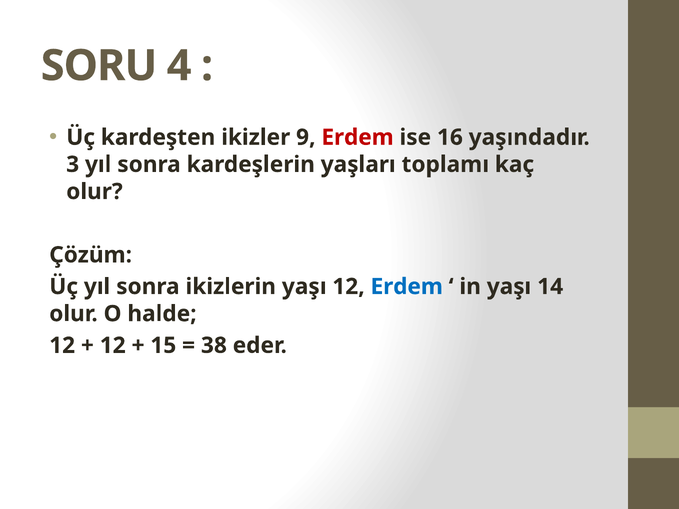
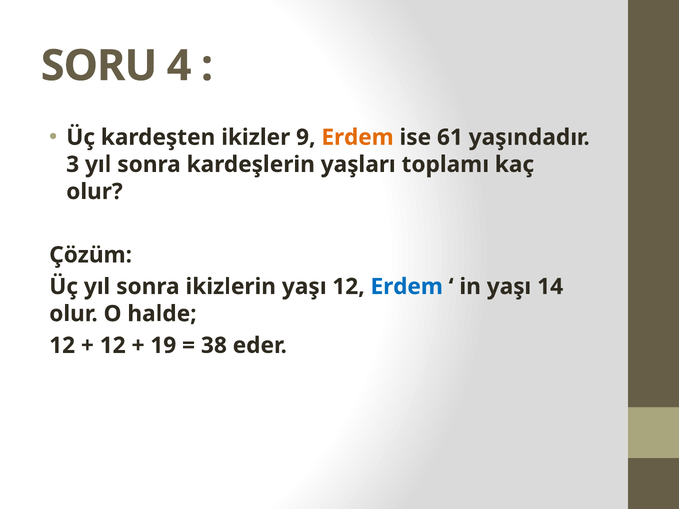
Erdem at (358, 137) colour: red -> orange
16: 16 -> 61
15: 15 -> 19
